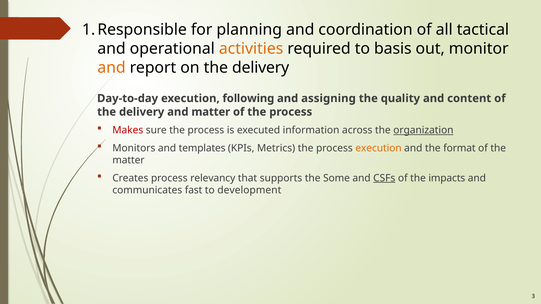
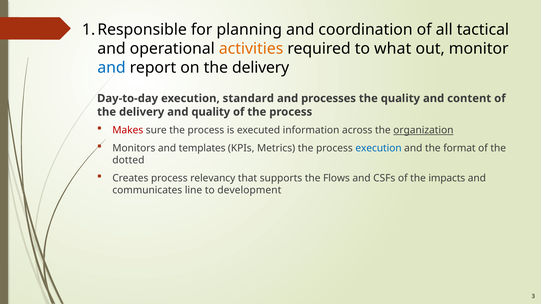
basis: basis -> what
and at (112, 68) colour: orange -> blue
following: following -> standard
assigning: assigning -> processes
and matter: matter -> quality
execution at (378, 148) colour: orange -> blue
matter at (128, 160): matter -> dotted
Some: Some -> Flows
CSFs underline: present -> none
fast: fast -> line
